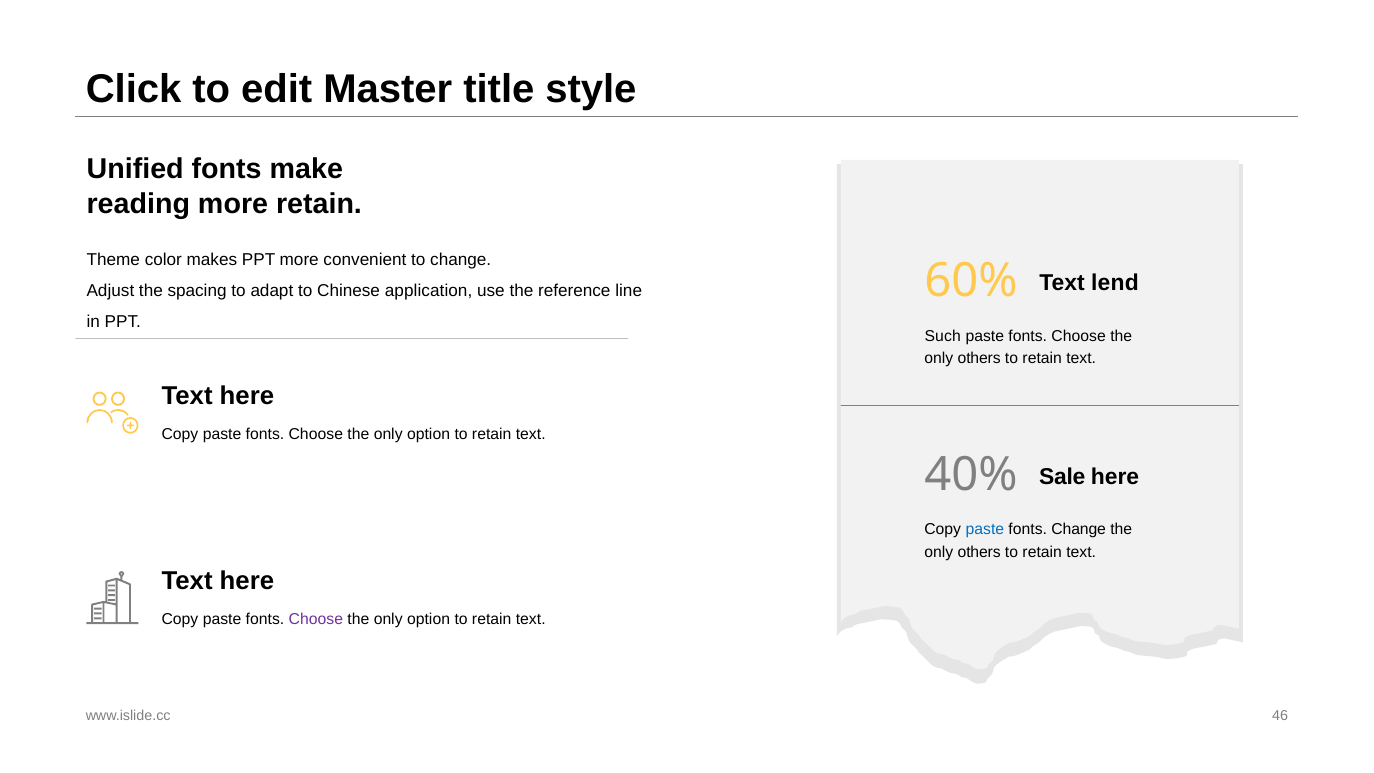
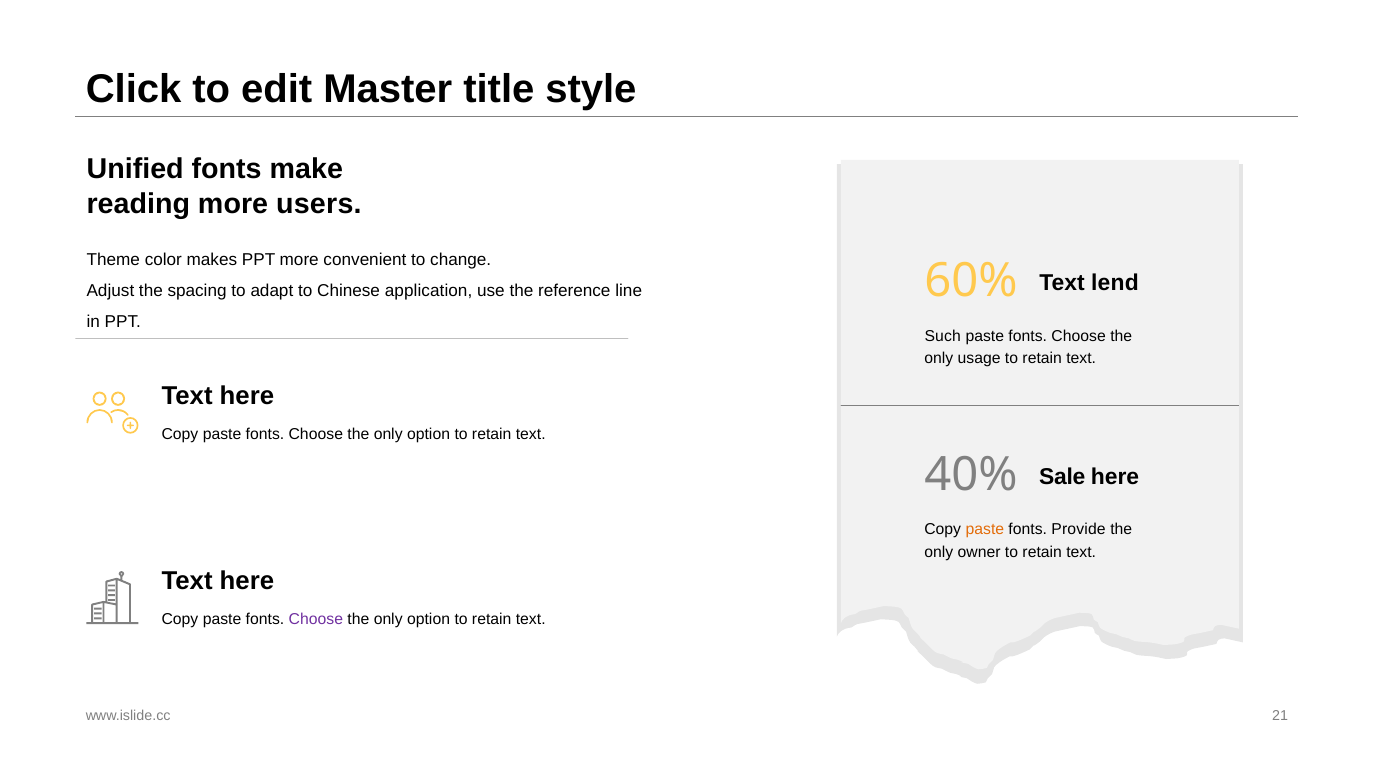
more retain: retain -> users
others at (979, 359): others -> usage
paste at (985, 530) colour: blue -> orange
fonts Change: Change -> Provide
others at (979, 552): others -> owner
46: 46 -> 21
